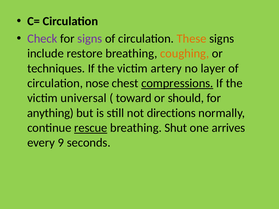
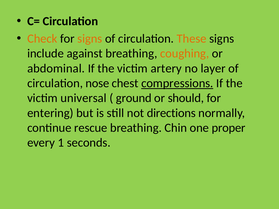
Check colour: purple -> orange
signs at (90, 39) colour: purple -> orange
restore: restore -> against
techniques: techniques -> abdominal
toward: toward -> ground
anything: anything -> entering
rescue underline: present -> none
Shut: Shut -> Chin
arrives: arrives -> proper
9: 9 -> 1
